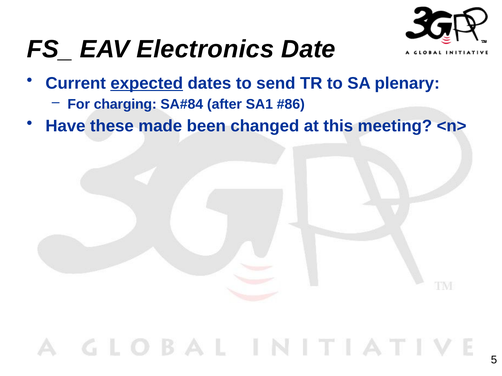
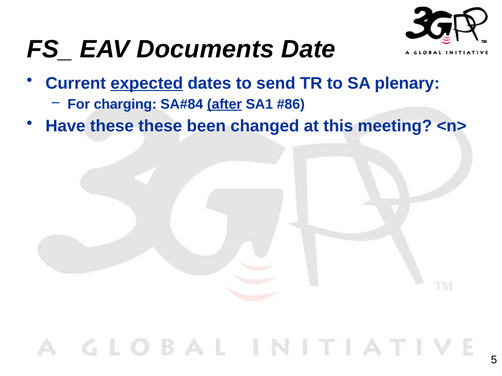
Electronics: Electronics -> Documents
after underline: none -> present
these made: made -> these
